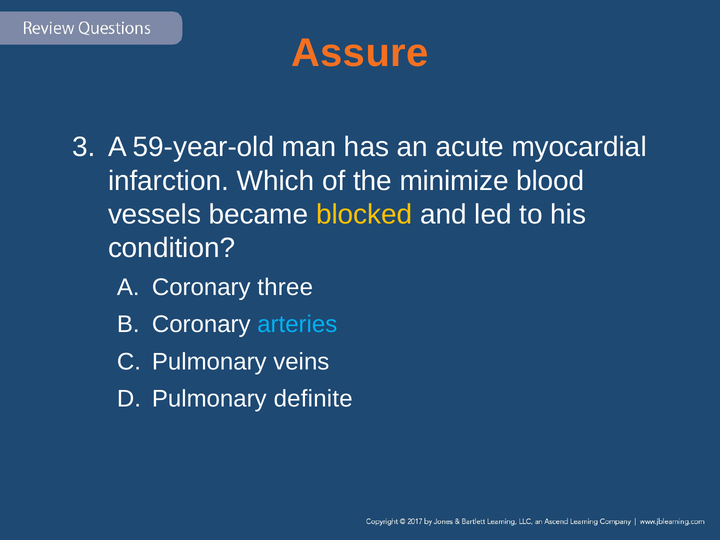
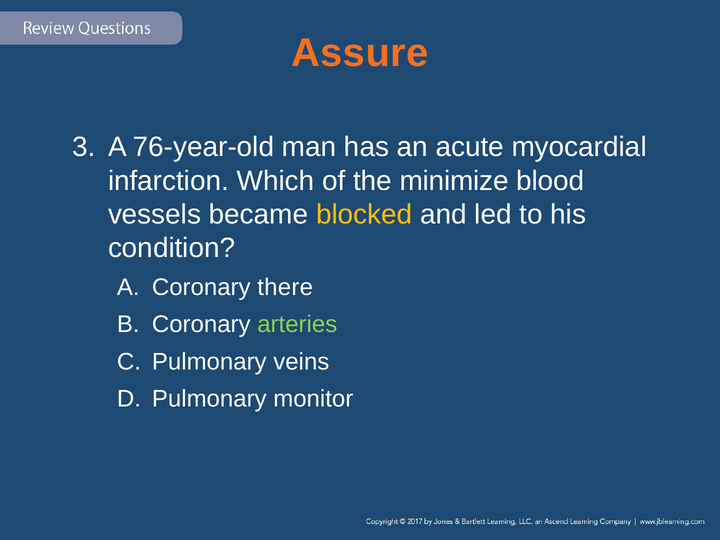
59-year-old: 59-year-old -> 76-year-old
three: three -> there
arteries colour: light blue -> light green
definite: definite -> monitor
